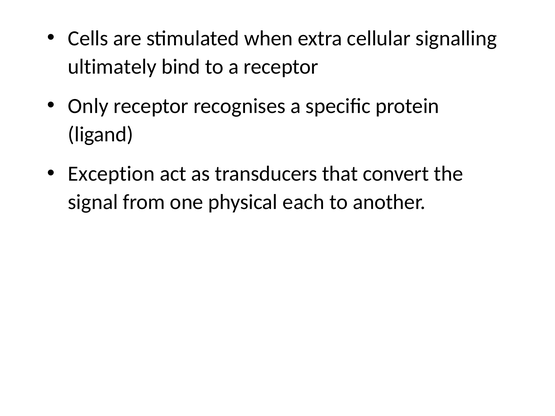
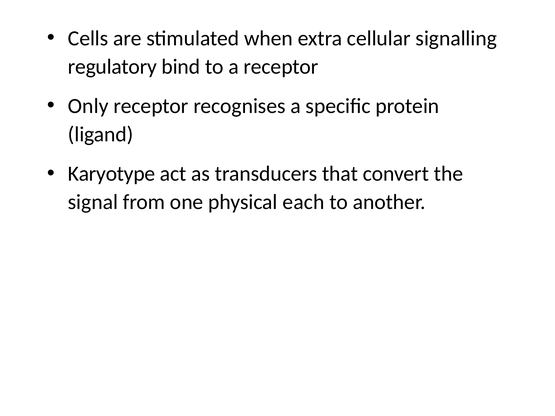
ultimately: ultimately -> regulatory
Exception: Exception -> Karyotype
